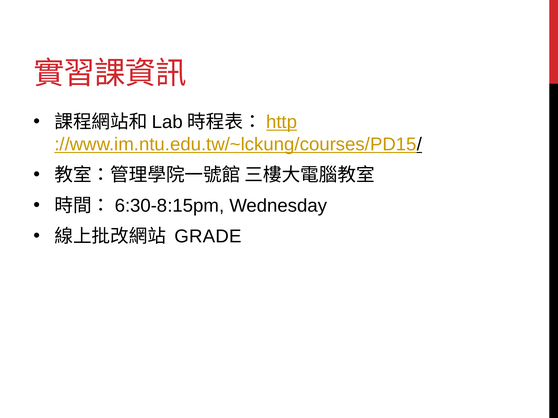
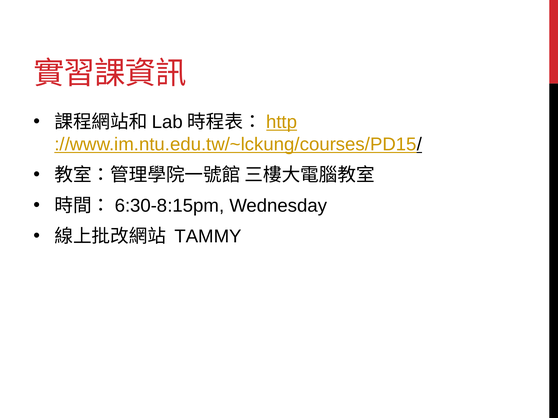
GRADE: GRADE -> TAMMY
